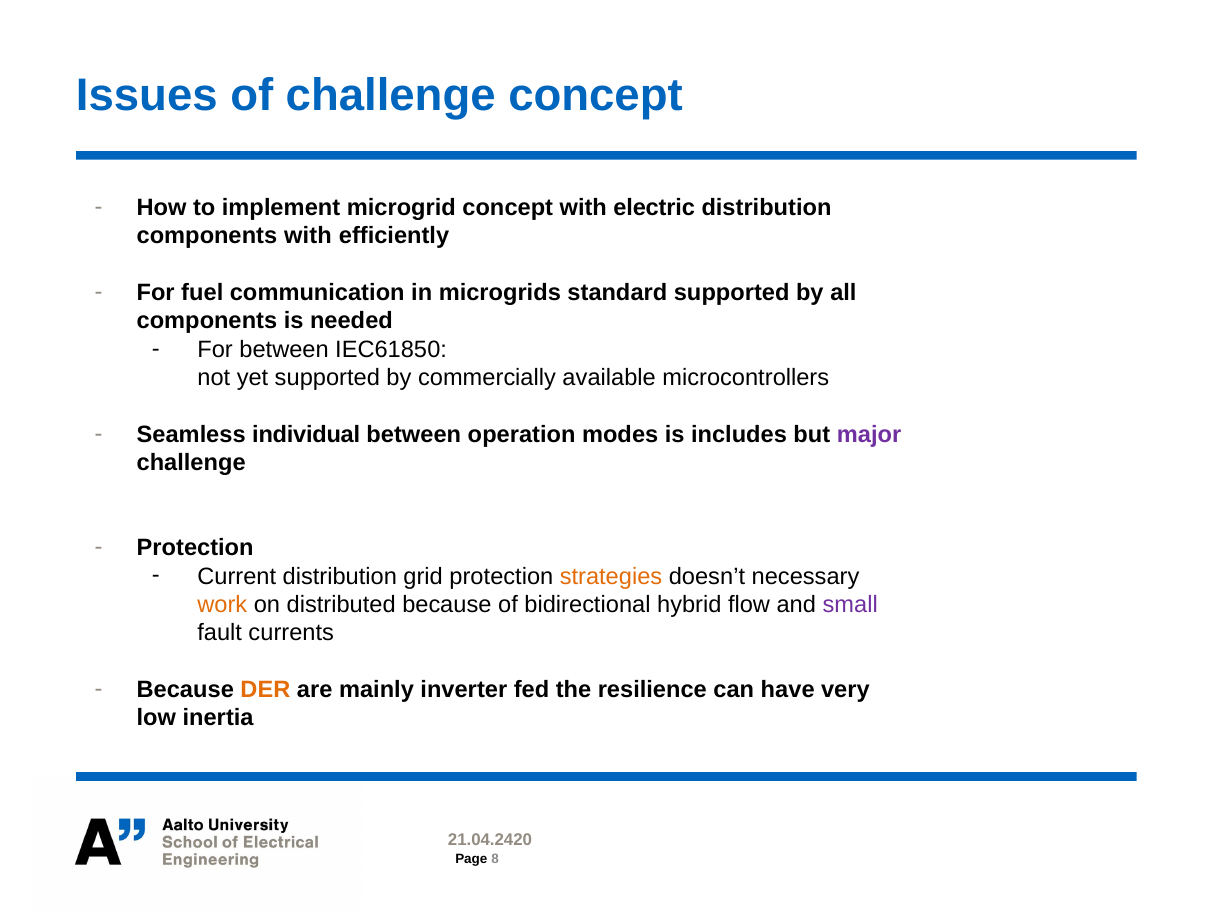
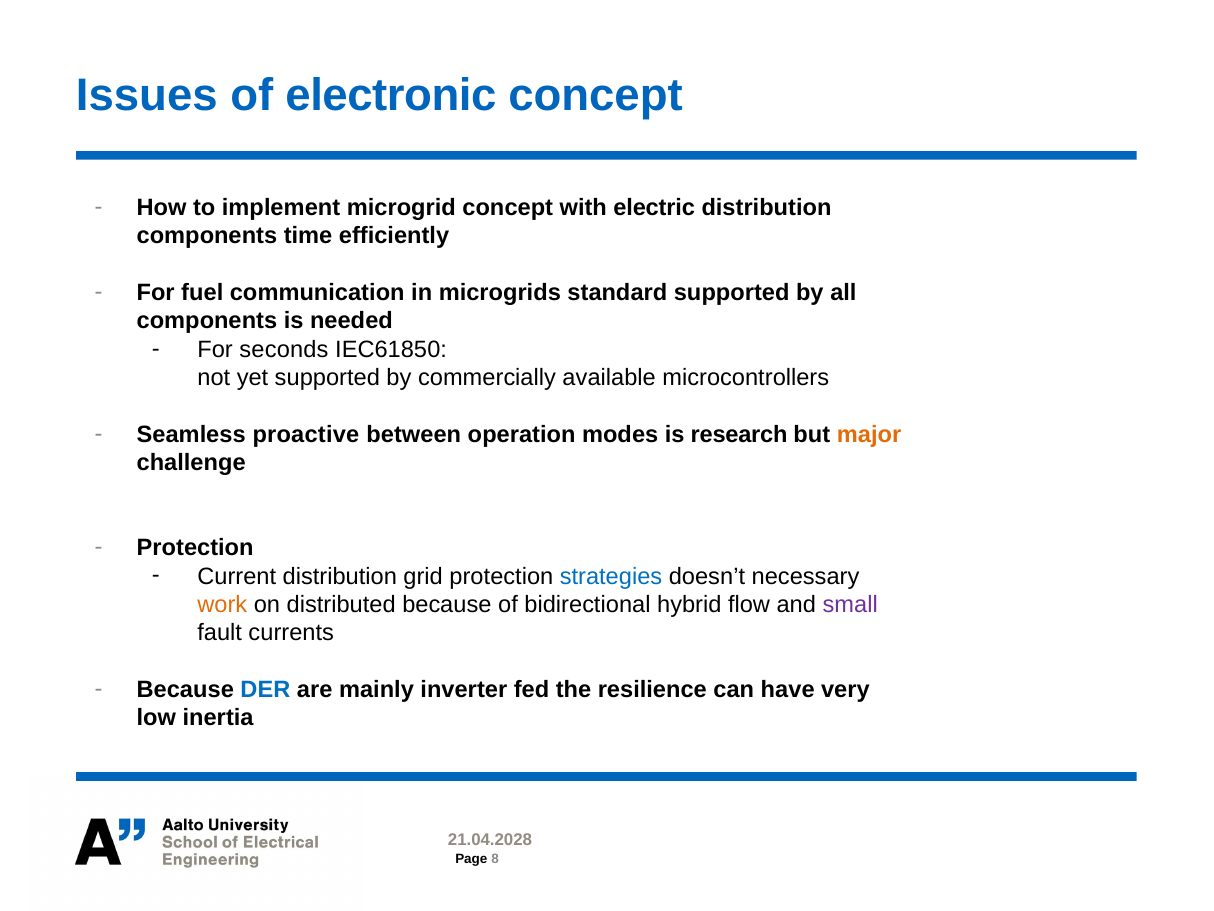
of challenge: challenge -> electronic
components with: with -> time
For between: between -> seconds
individual: individual -> proactive
includes: includes -> research
major colour: purple -> orange
strategies colour: orange -> blue
DER colour: orange -> blue
21.04.2420: 21.04.2420 -> 21.04.2028
